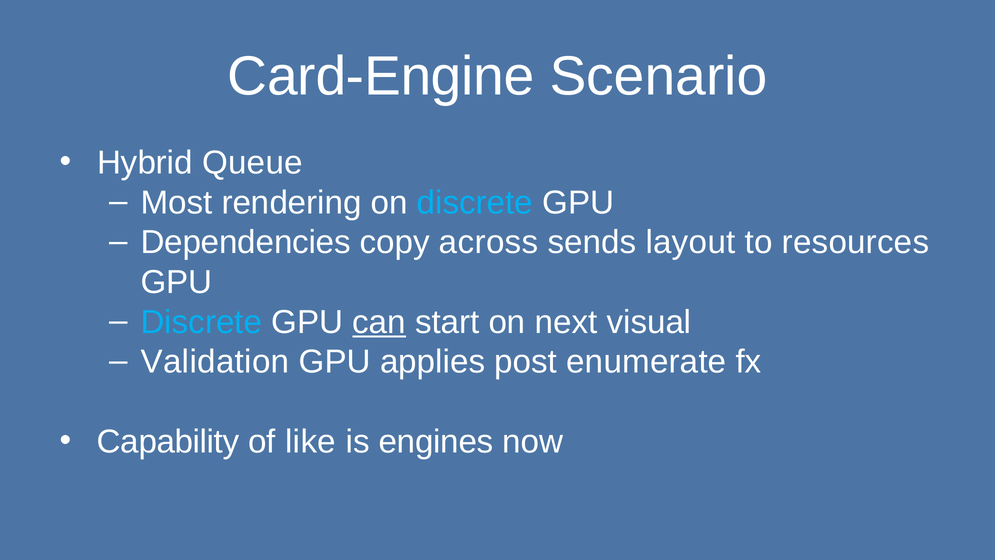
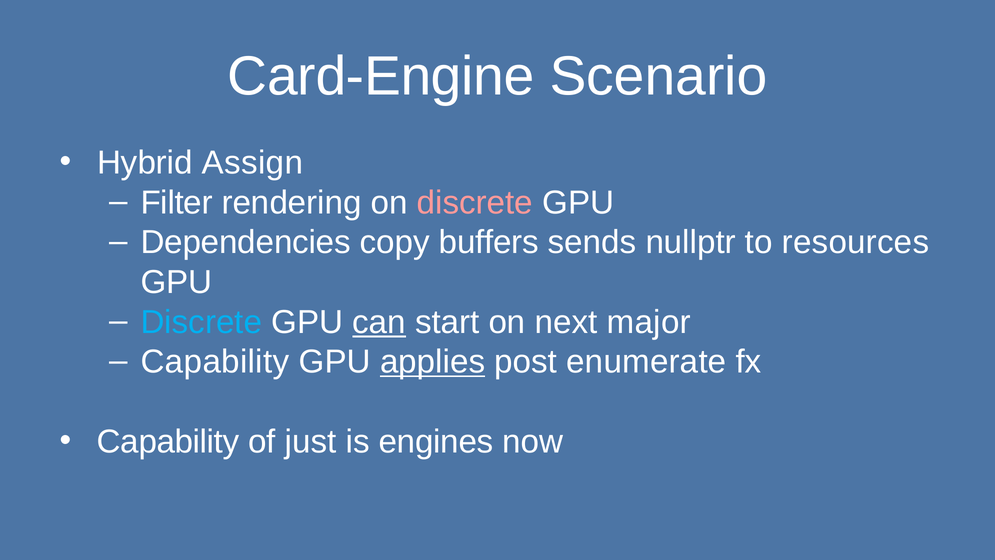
Queue: Queue -> Assign
Most: Most -> Filter
discrete at (475, 203) colour: light blue -> pink
across: across -> buffers
layout: layout -> nullptr
visual: visual -> major
Validation at (215, 362): Validation -> Capability
applies underline: none -> present
like: like -> just
